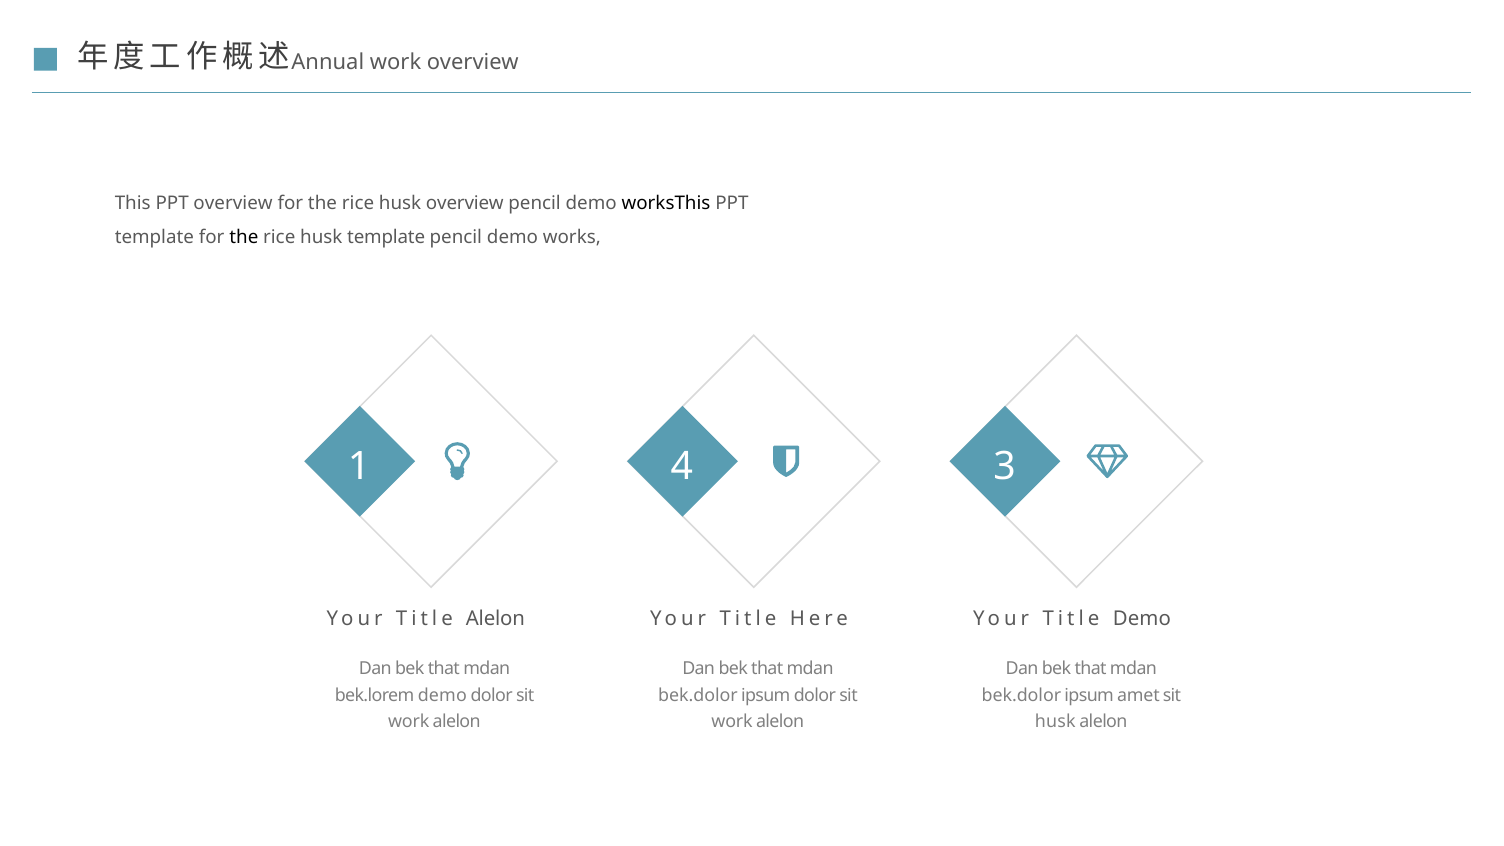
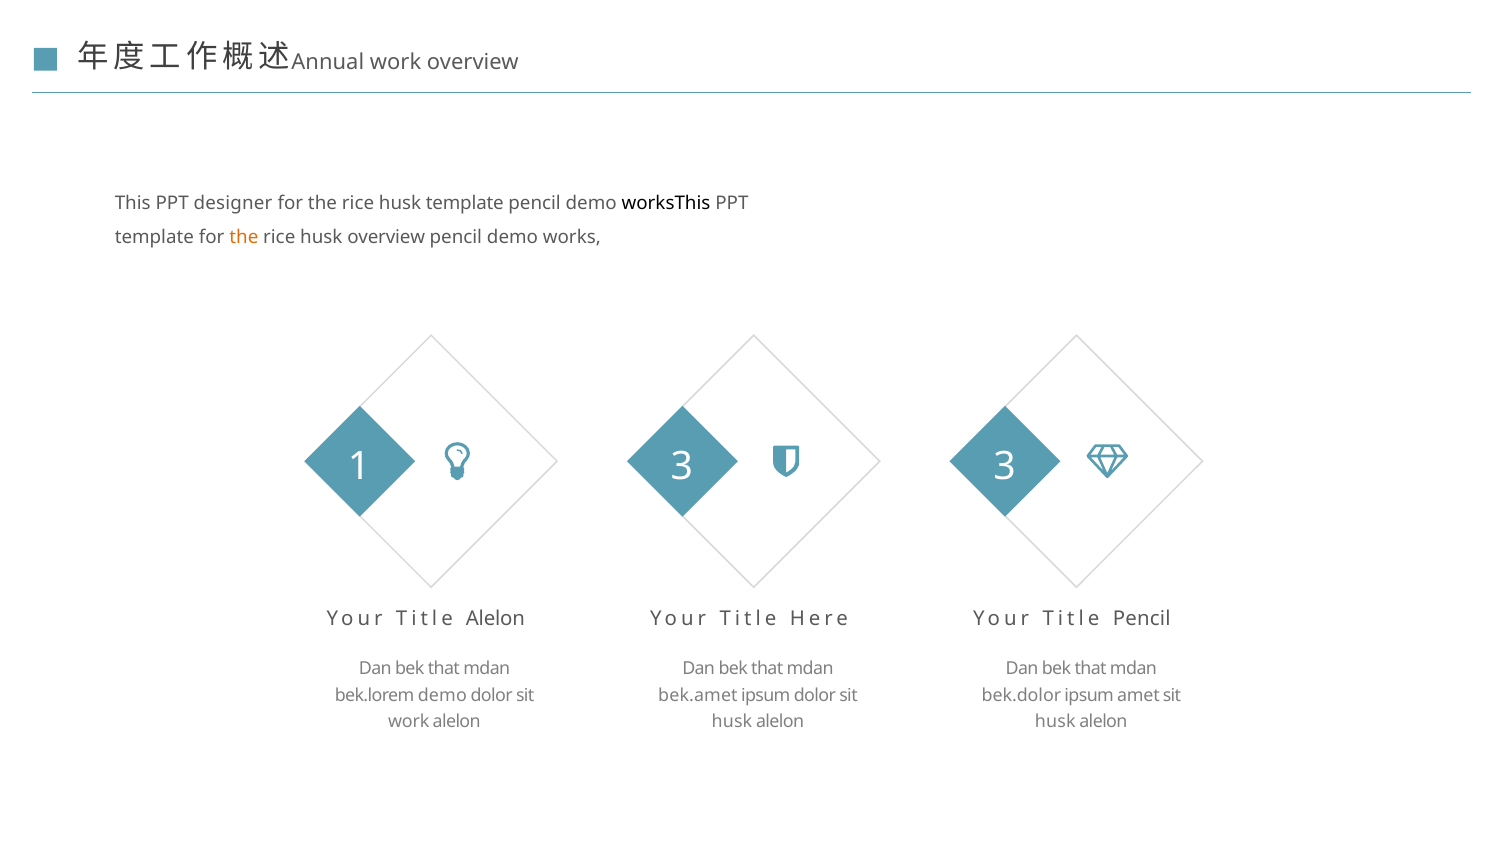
PPT overview: overview -> designer
husk overview: overview -> template
the at (244, 237) colour: black -> orange
husk template: template -> overview
1 4: 4 -> 3
Title Demo: Demo -> Pencil
bek.dolor at (698, 695): bek.dolor -> bek.amet
work at (732, 722): work -> husk
